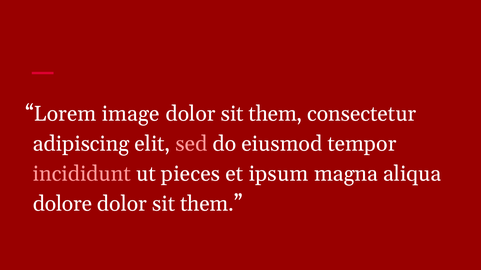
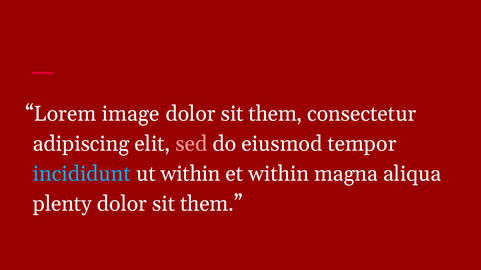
incididunt colour: pink -> light blue
ut pieces: pieces -> within
et ipsum: ipsum -> within
dolore: dolore -> plenty
